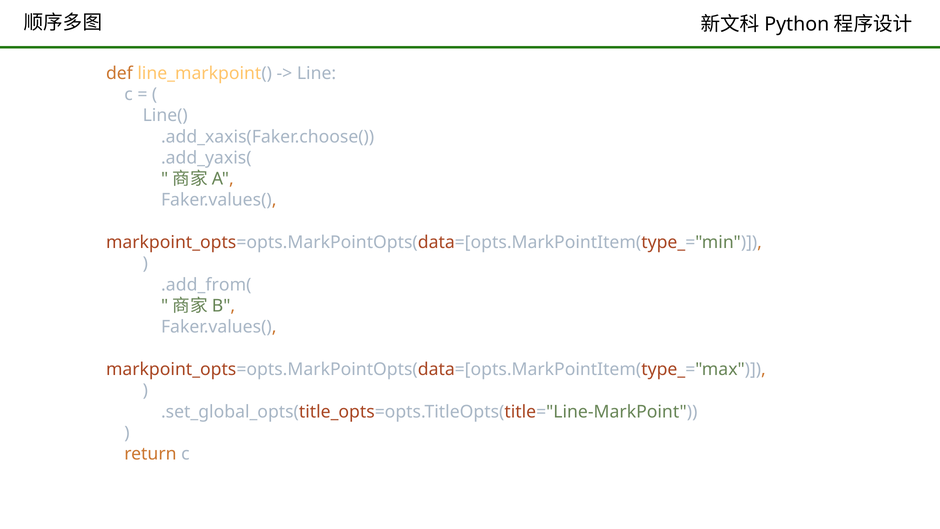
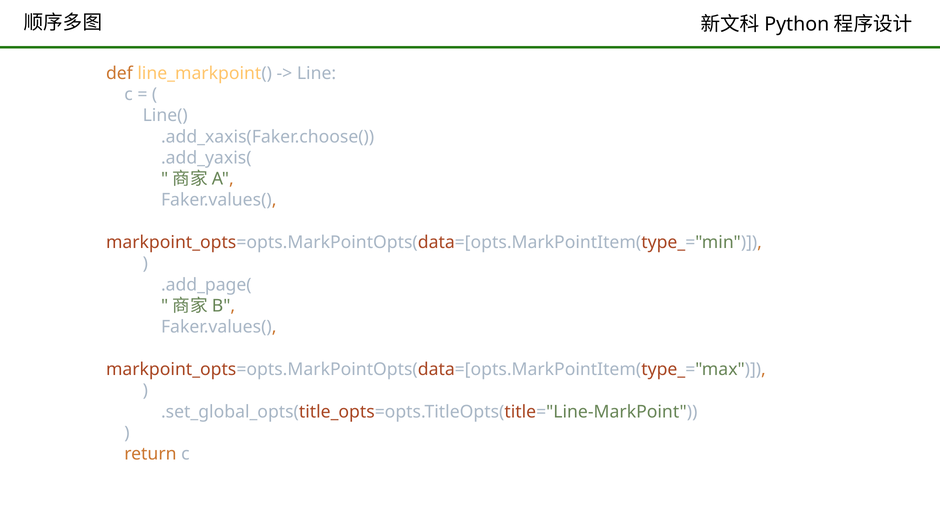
.add_from(: .add_from( -> .add_page(
